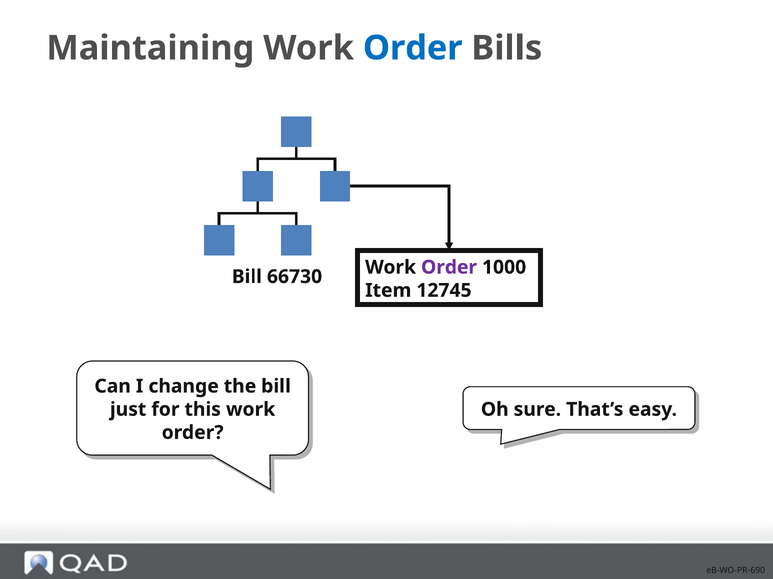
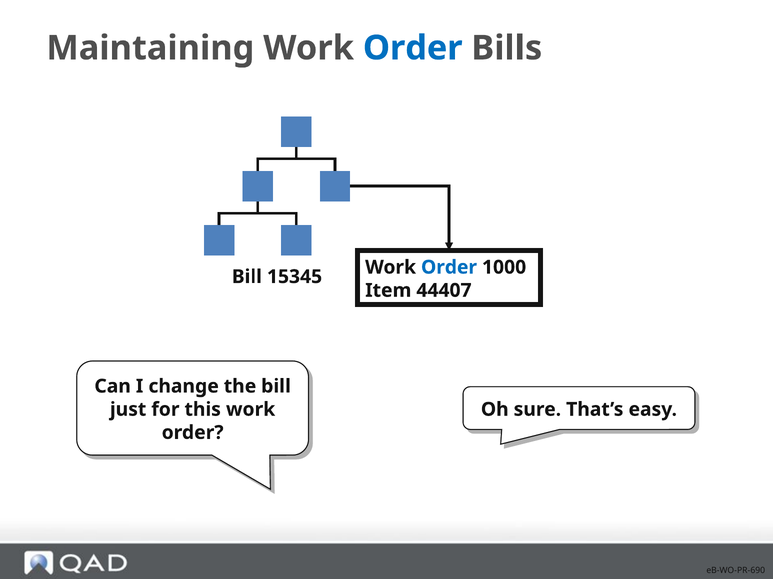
Order at (449, 268) colour: purple -> blue
66730: 66730 -> 15345
12745: 12745 -> 44407
